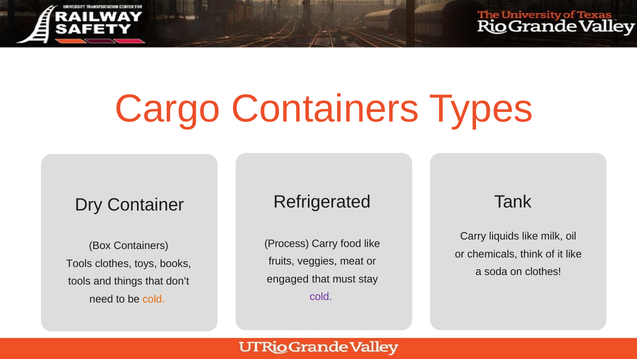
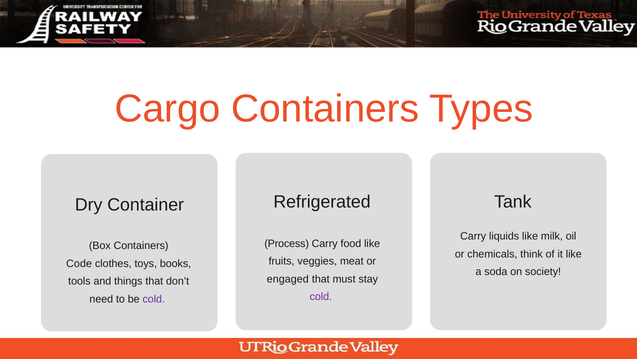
Tools at (79, 263): Tools -> Code
on clothes: clothes -> society
cold at (154, 299) colour: orange -> purple
